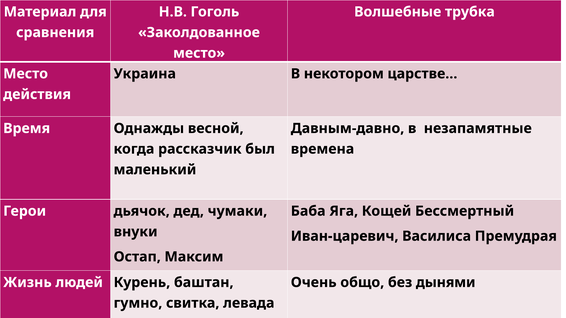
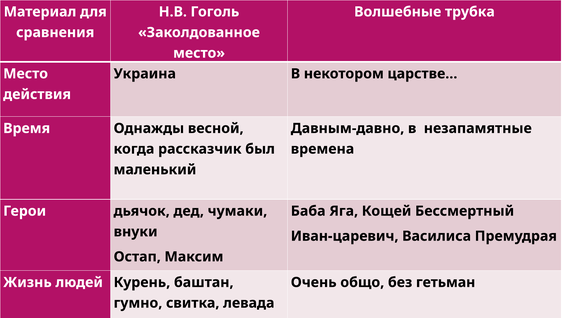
дынями: дынями -> гетьман
